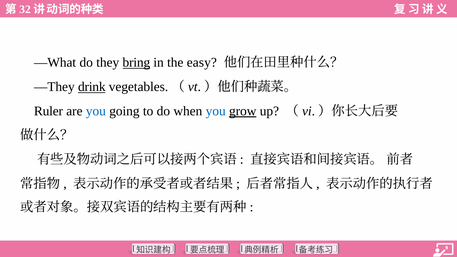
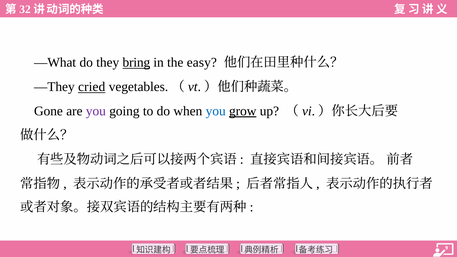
drink: drink -> cried
Ruler: Ruler -> Gone
you at (96, 111) colour: blue -> purple
